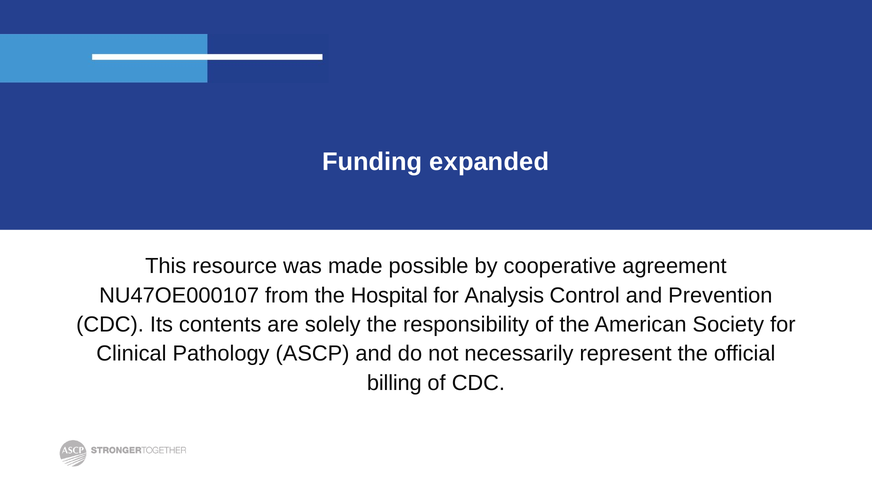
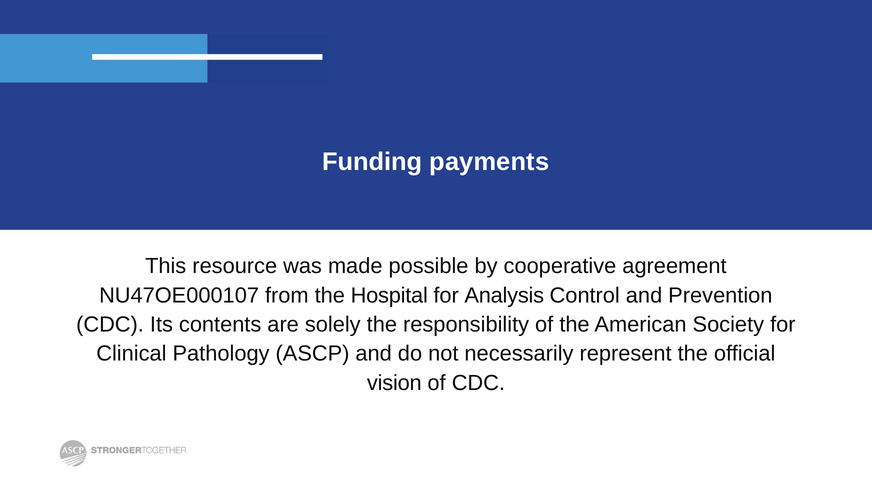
expanded: expanded -> payments
billing: billing -> vision
